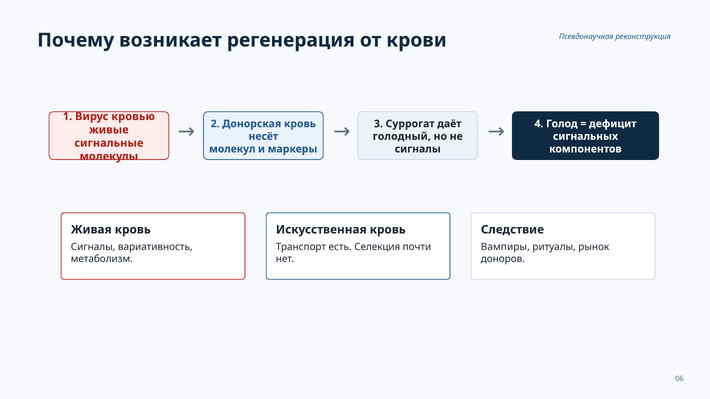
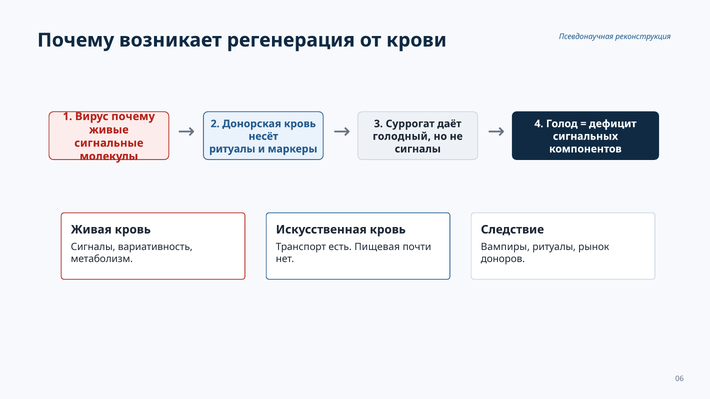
Вирус кровью: кровью -> почему
молекул at (232, 149): молекул -> ритуалы
Селекция: Селекция -> Пищевая
